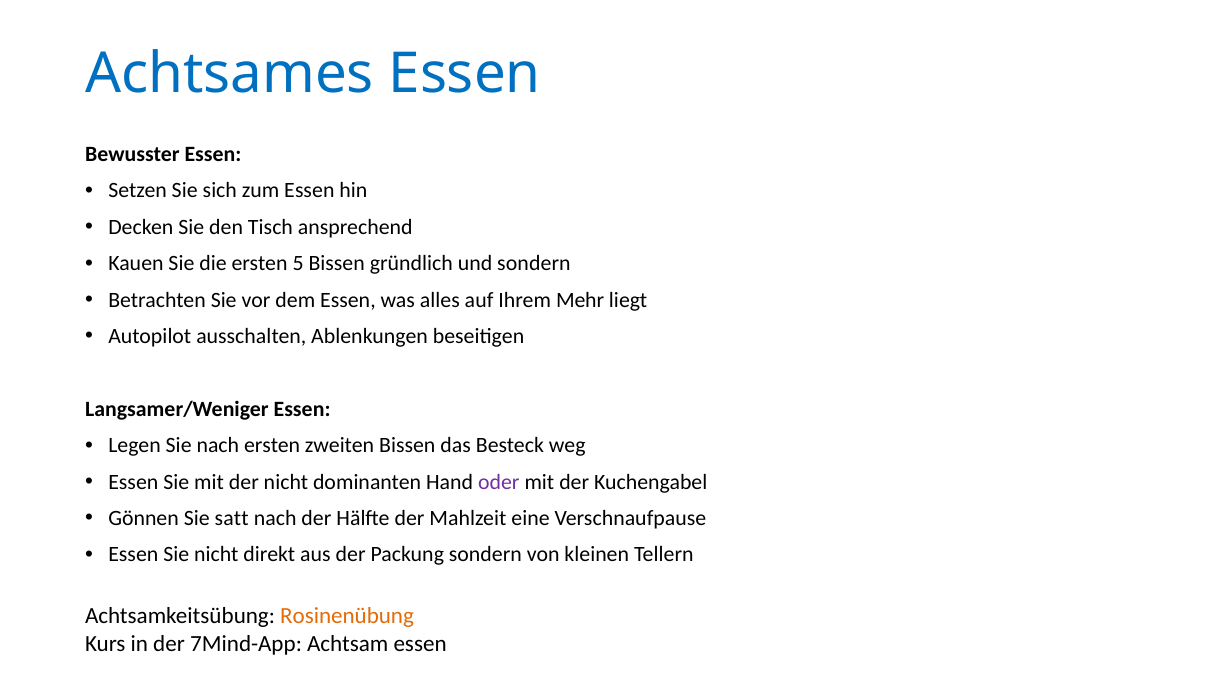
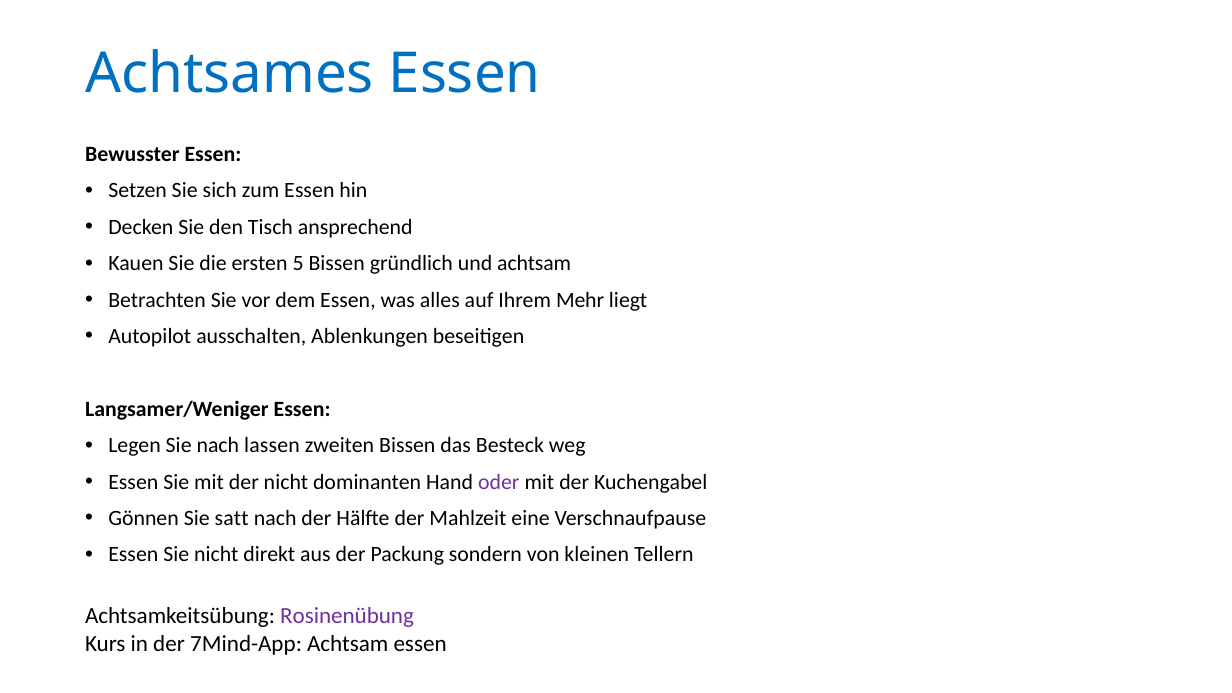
und sondern: sondern -> achtsam
nach ersten: ersten -> lassen
Rosinenübung colour: orange -> purple
